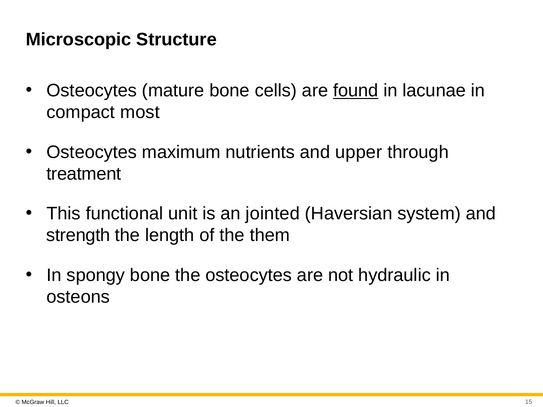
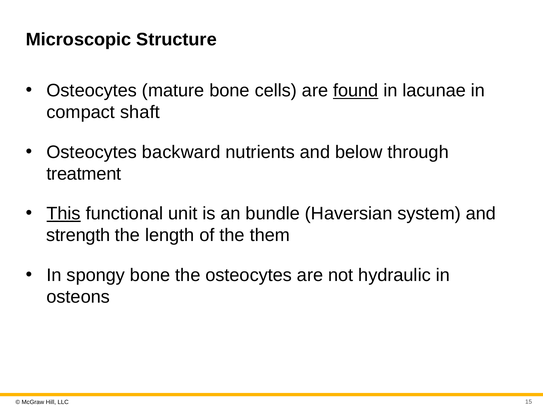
most: most -> shaft
maximum: maximum -> backward
upper: upper -> below
This underline: none -> present
jointed: jointed -> bundle
